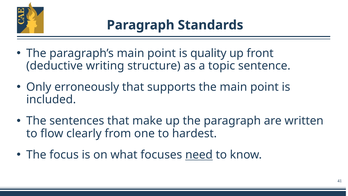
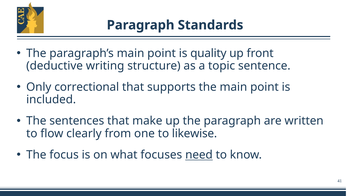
erroneously: erroneously -> correctional
hardest: hardest -> likewise
